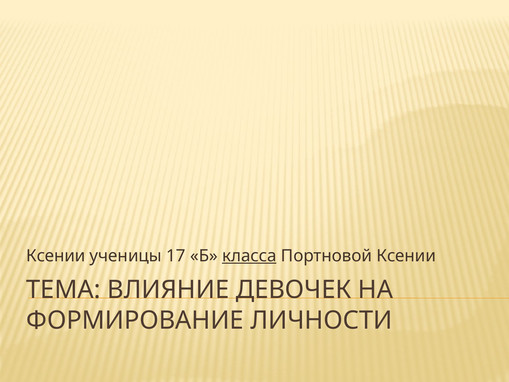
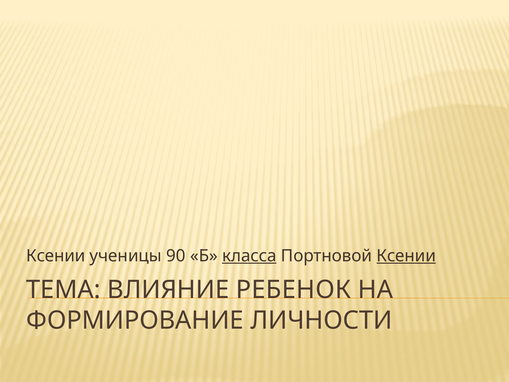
17: 17 -> 90
Ксении at (406, 256) underline: none -> present
ДЕВОЧЕК: ДЕВОЧЕК -> РЕБЕНОК
